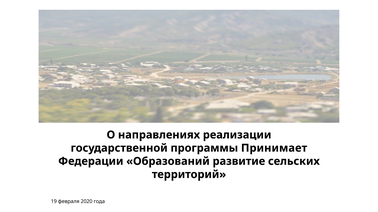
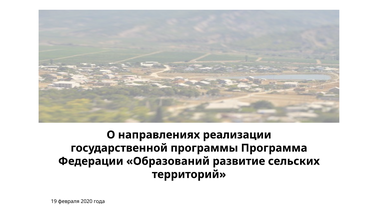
Принимает: Принимает -> Программа
